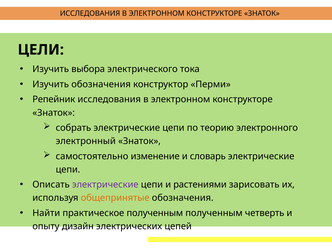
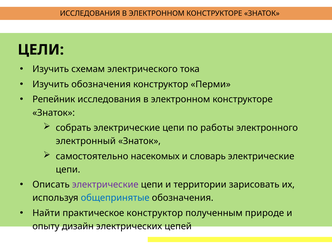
выбора: выбора -> схемам
теорию: теорию -> работы
изменение: изменение -> насекомых
растениями: растениями -> территории
общепринятые colour: orange -> blue
практическое полученным: полученным -> конструктор
четверть: четверть -> природе
